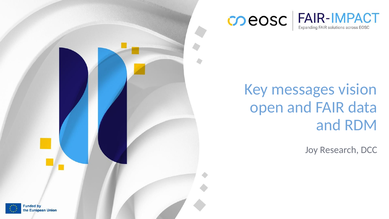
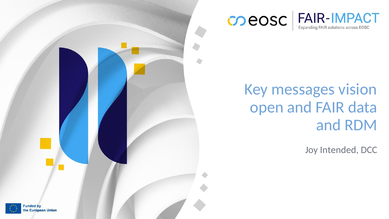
Research: Research -> Intended
